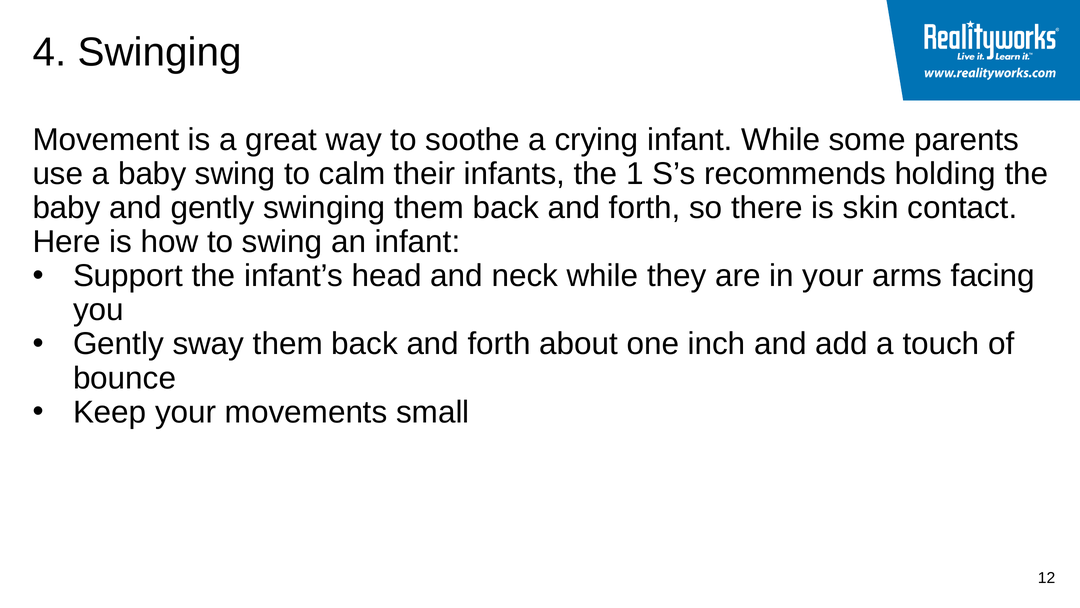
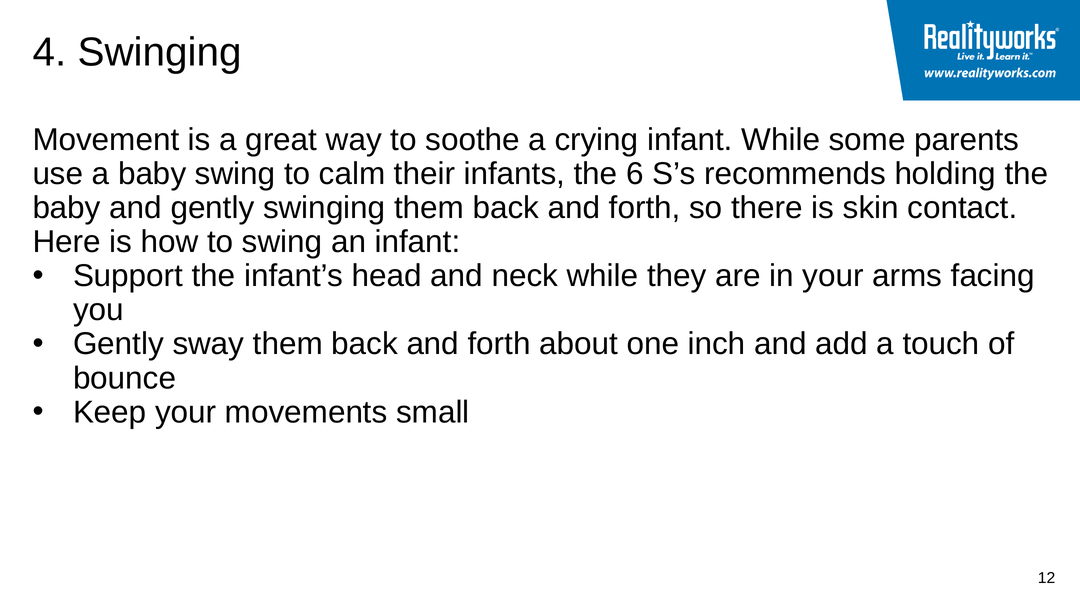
1: 1 -> 6
